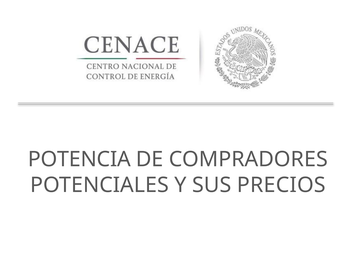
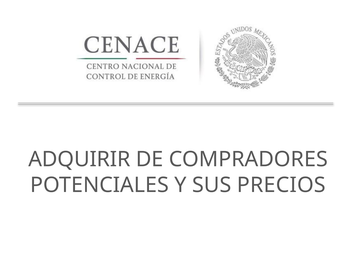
POTENCIA: POTENCIA -> ADQUIRIR
